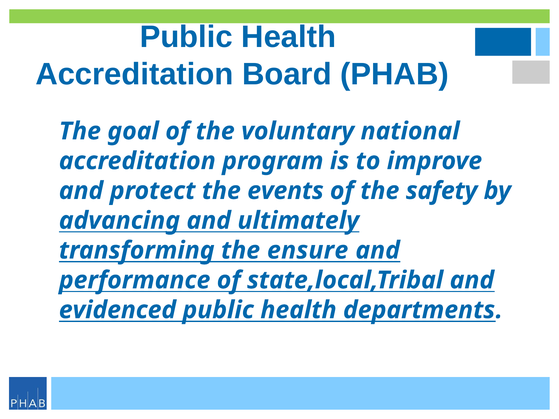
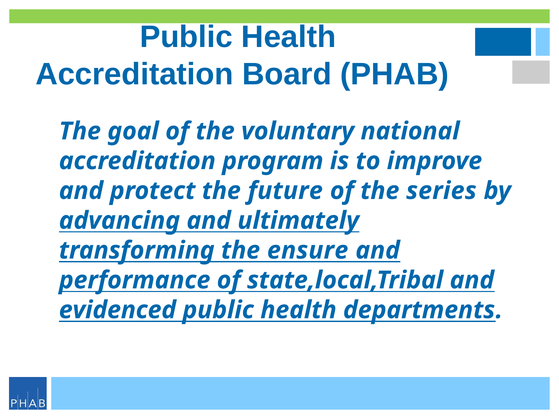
events: events -> future
safety: safety -> series
